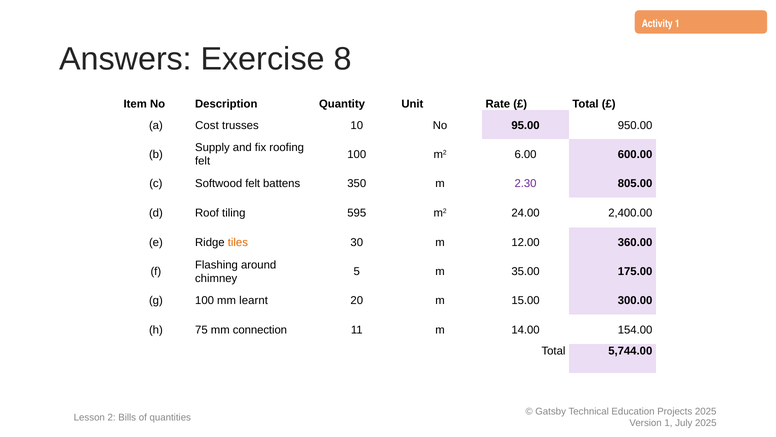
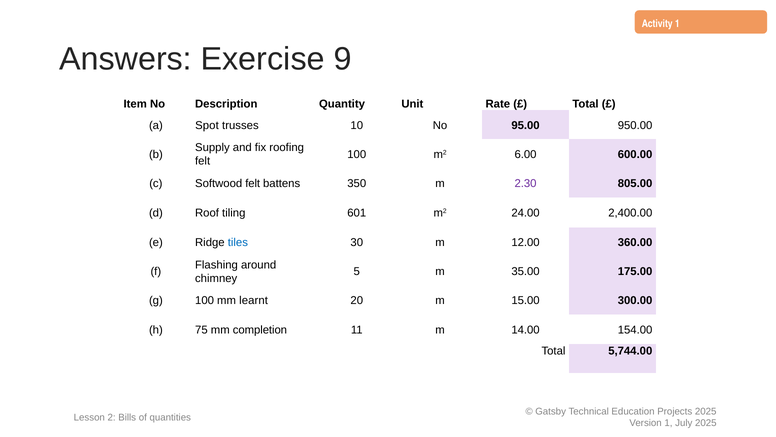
8: 8 -> 9
Cost: Cost -> Spot
595: 595 -> 601
tiles colour: orange -> blue
connection: connection -> completion
